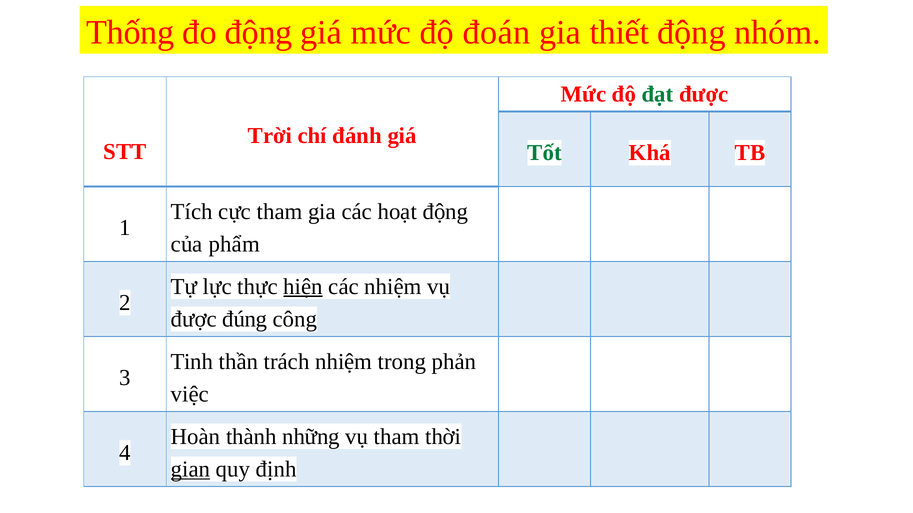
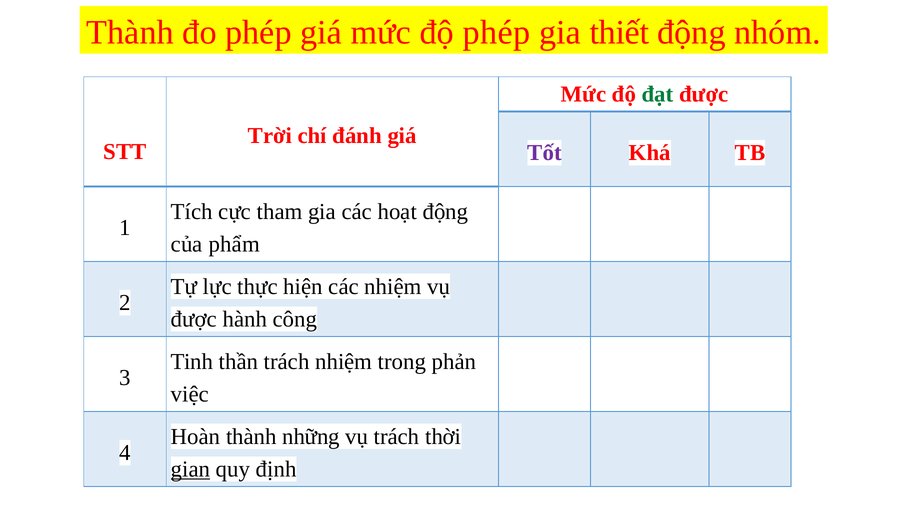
Thống at (130, 32): Thống -> Thành
đo động: động -> phép
độ đoán: đoán -> phép
Tốt colour: green -> purple
hiện underline: present -> none
đúng: đúng -> hành
vụ tham: tham -> trách
